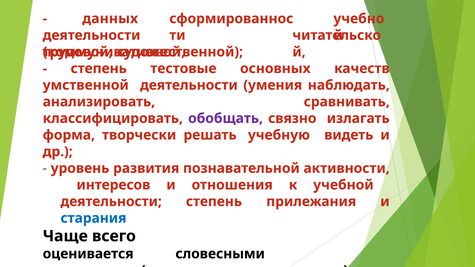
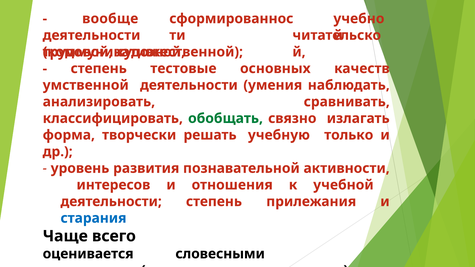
данных: данных -> вообще
обобщать colour: purple -> green
видеть: видеть -> только
